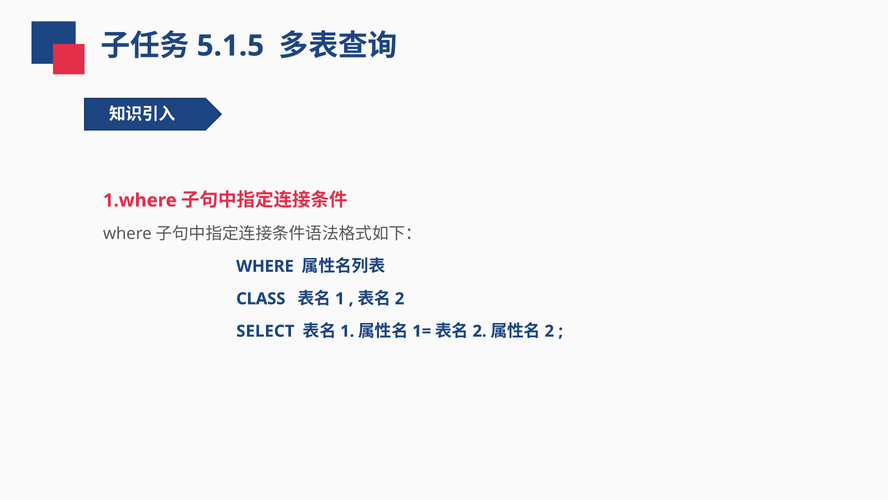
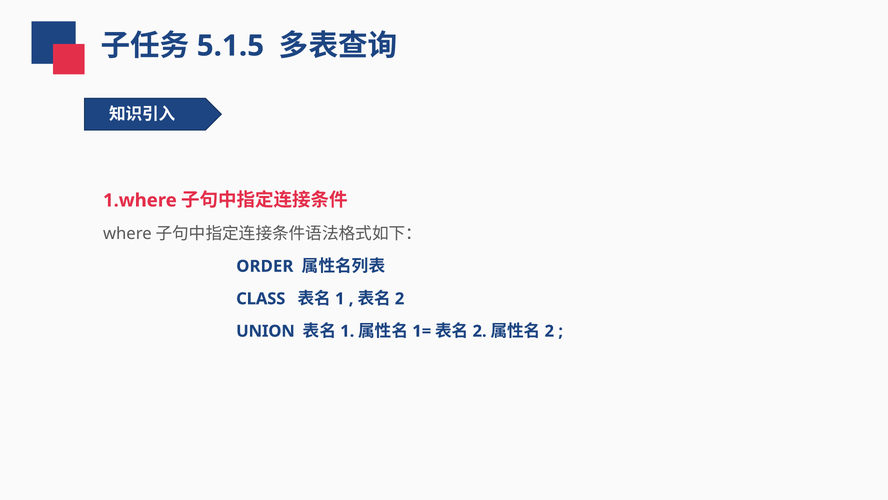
WHERE: WHERE -> ORDER
SELECT: SELECT -> UNION
